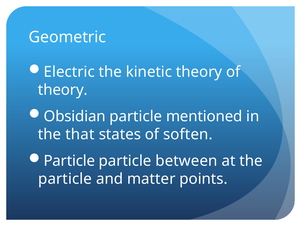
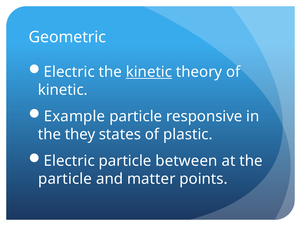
kinetic at (149, 72) underline: none -> present
theory at (63, 90): theory -> kinetic
Obsidian: Obsidian -> Example
mentioned: mentioned -> responsive
that: that -> they
soften: soften -> plastic
Particle at (69, 161): Particle -> Electric
